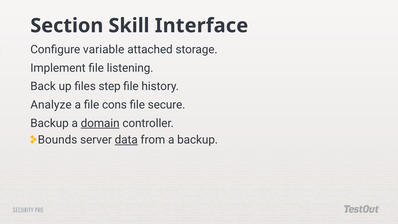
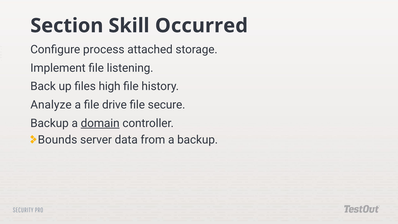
Interface: Interface -> Occurred
variable: variable -> process
step: step -> high
cons: cons -> drive
data underline: present -> none
